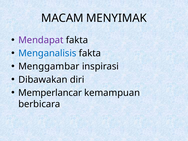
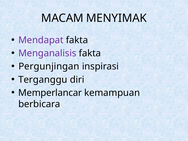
Menganalisis colour: blue -> purple
Menggambar: Menggambar -> Pergunjingan
Dibawakan: Dibawakan -> Terganggu
